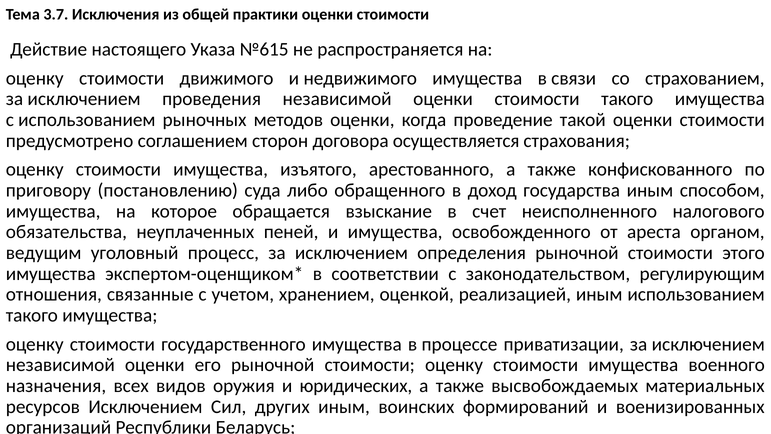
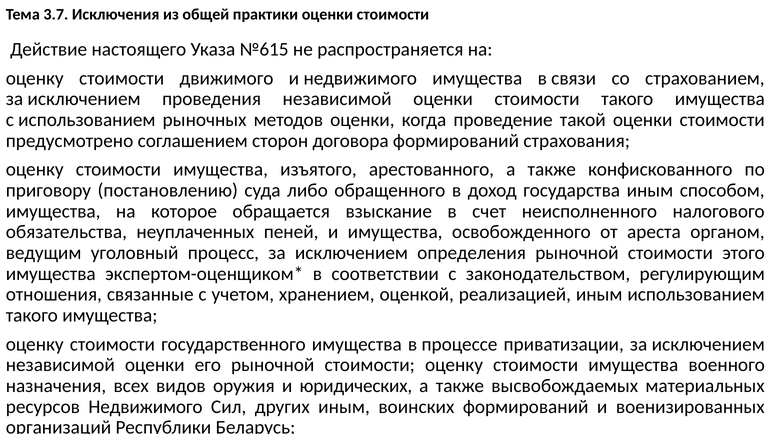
договора осуществляется: осуществляется -> формирований
ресурсов Исключением: Исключением -> Недвижимого
